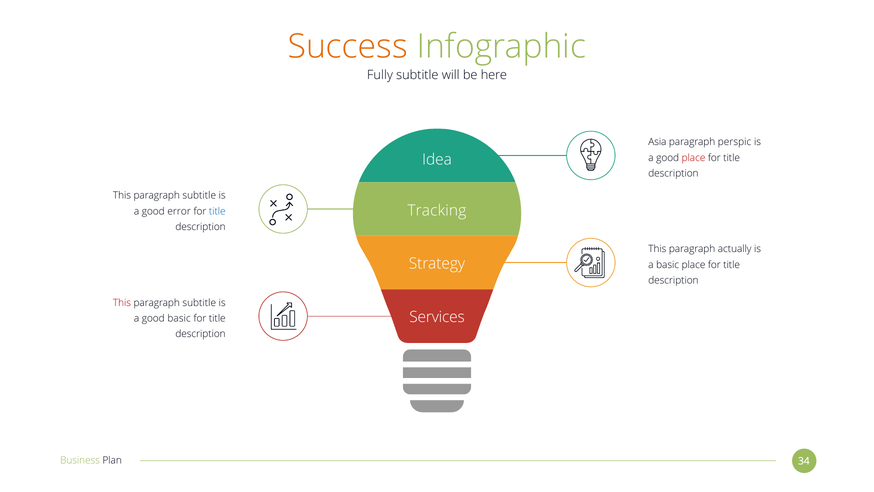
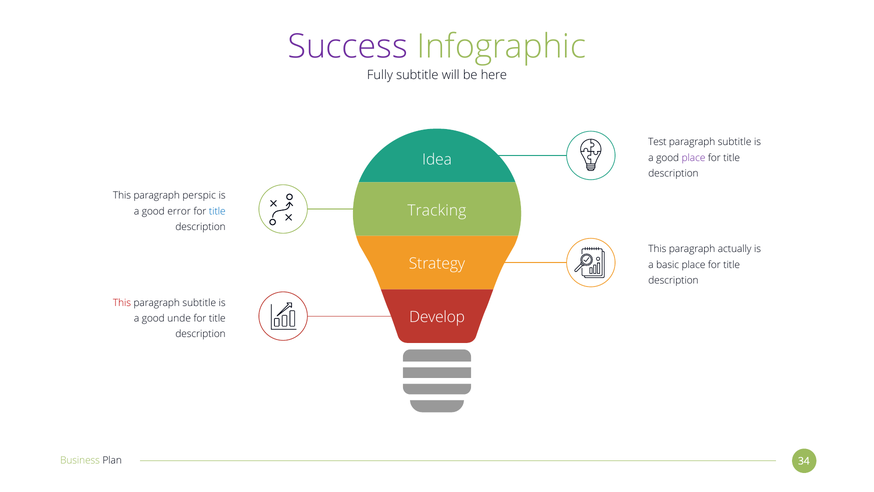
Success colour: orange -> purple
Asia: Asia -> Test
perspic at (735, 142): perspic -> subtitle
place at (694, 158) colour: red -> purple
subtitle at (199, 196): subtitle -> perspic
Services: Services -> Develop
good basic: basic -> unde
